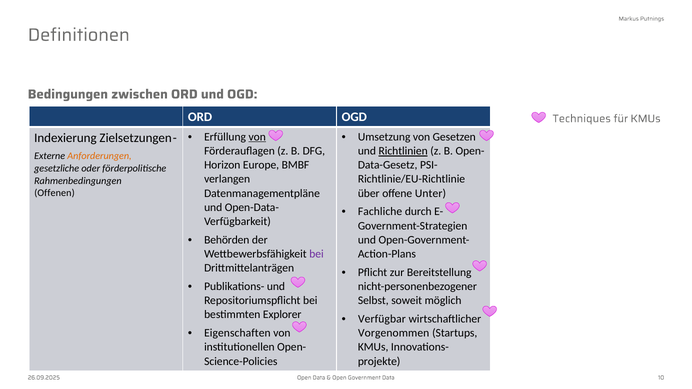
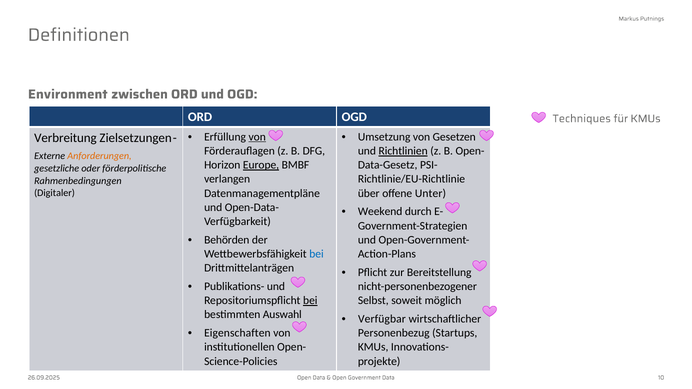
Bedingungen: Bedingungen -> Environment
Indexierung: Indexierung -> Verbreitung
Europe underline: none -> present
Offenen: Offenen -> Digitaler
Fachliche: Fachliche -> Weekend
bei at (316, 254) colour: purple -> blue
bei at (310, 301) underline: none -> present
Explorer: Explorer -> Auswahl
Vorgenommen: Vorgenommen -> Personenbezug
